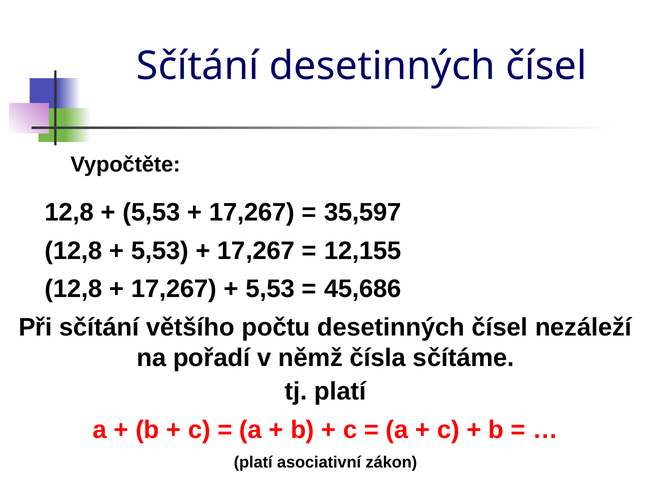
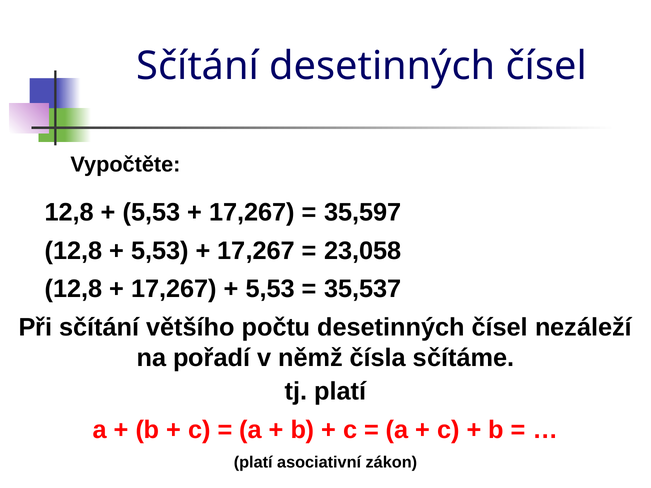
12,155: 12,155 -> 23,058
45,686: 45,686 -> 35,537
